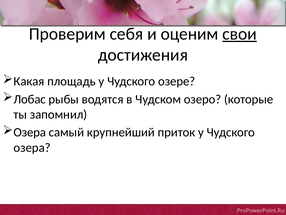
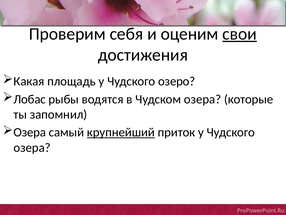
озере: озере -> озеро
Чудском озеро: озеро -> озера
крупнейший underline: none -> present
